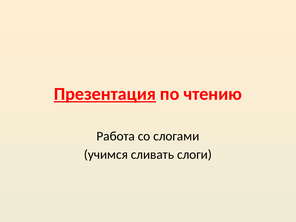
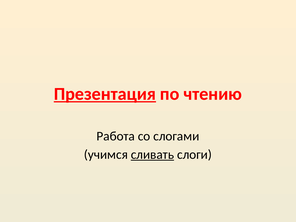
сливать underline: none -> present
